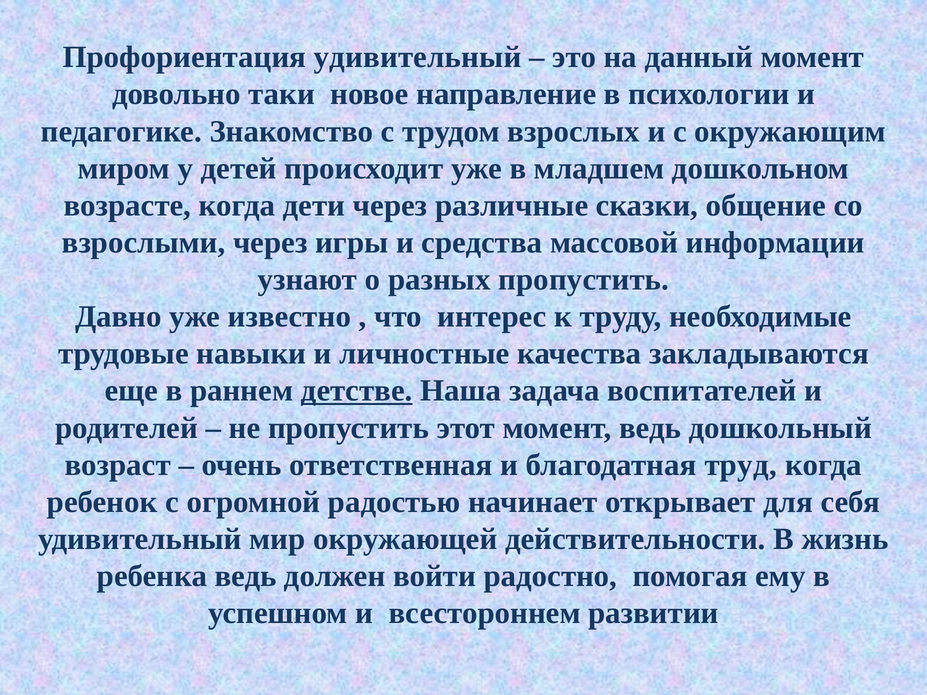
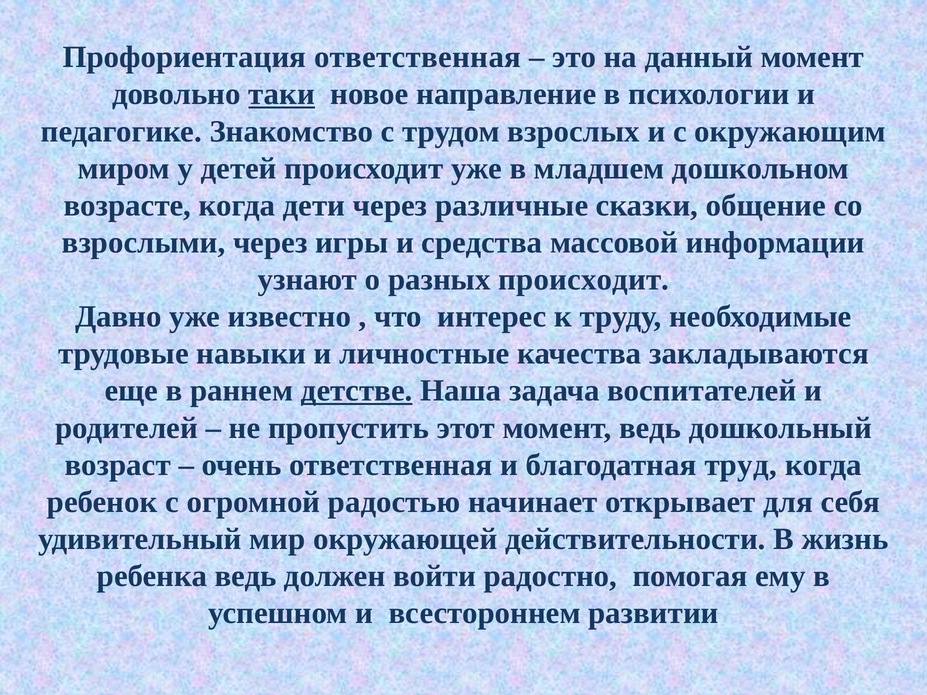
Профориентация удивительный: удивительный -> ответственная
таки underline: none -> present
разных пропустить: пропустить -> происходит
